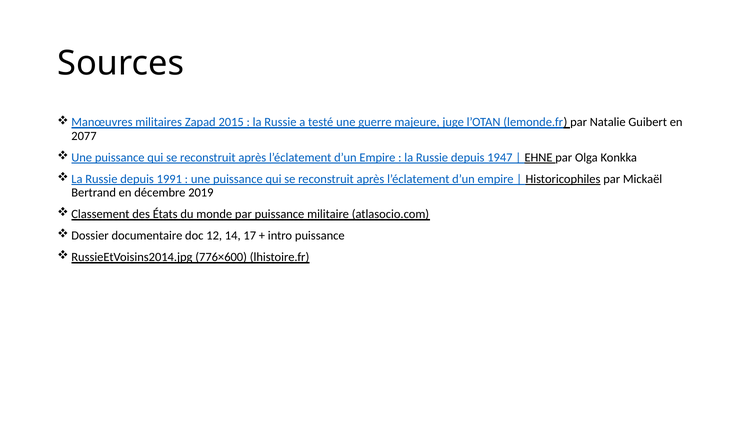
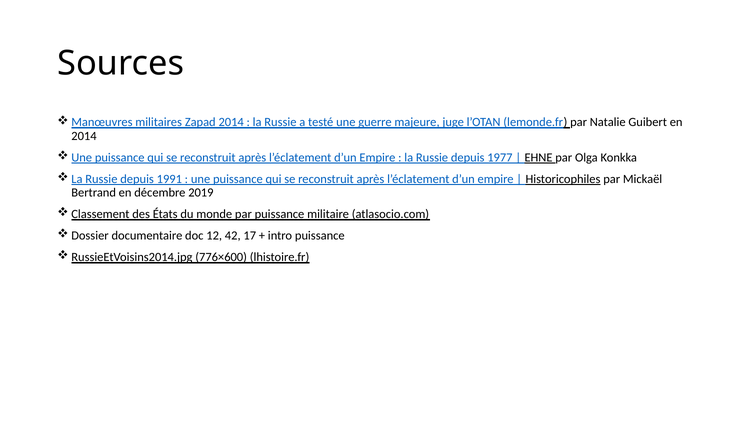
Zapad 2015: 2015 -> 2014
2077 at (84, 136): 2077 -> 2014
1947: 1947 -> 1977
14: 14 -> 42
